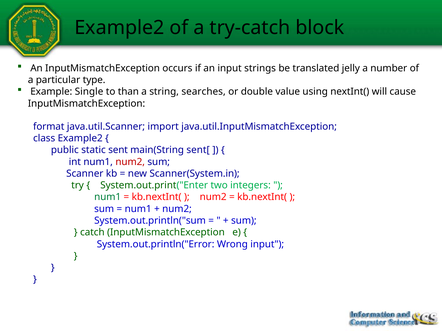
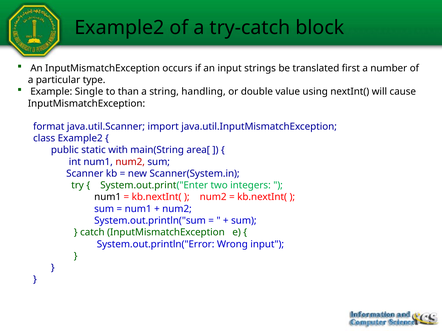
jelly: jelly -> first
searches: searches -> handling
sent: sent -> with
sent[: sent[ -> area[
num1 at (108, 197) colour: green -> black
